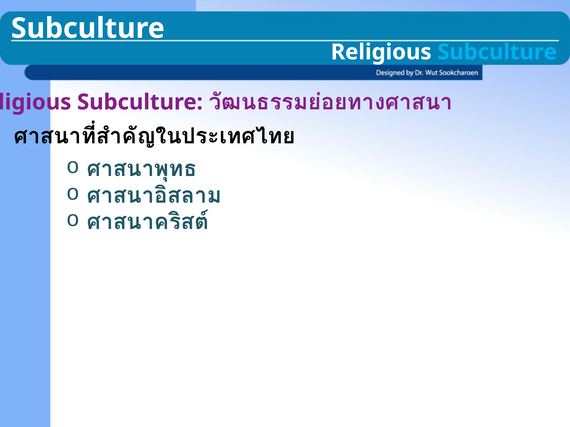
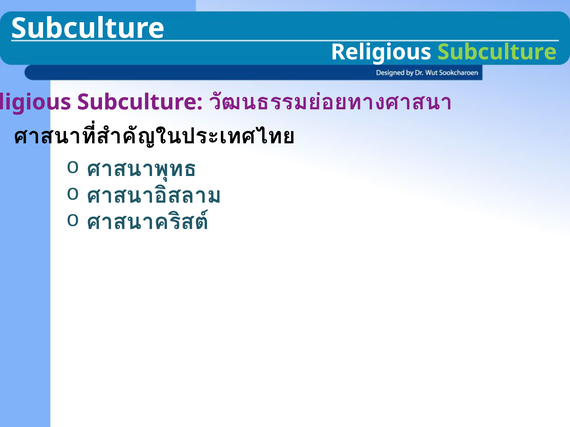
Subculture at (497, 52) colour: light blue -> light green
